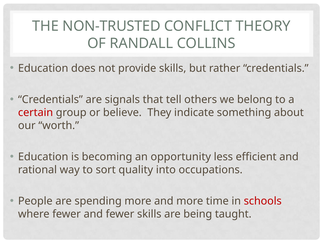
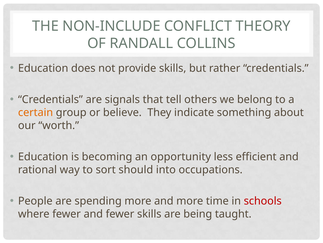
NON-TRUSTED: NON-TRUSTED -> NON-INCLUDE
certain colour: red -> orange
quality: quality -> should
